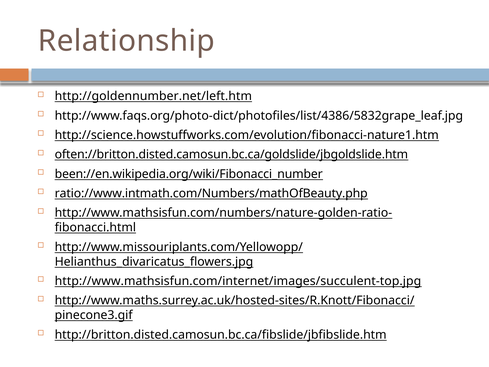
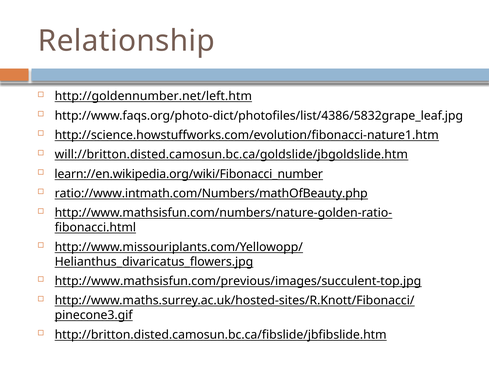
often://britton.disted.camosun.bc.ca/goldslide/jbgoldslide.htm: often://britton.disted.camosun.bc.ca/goldslide/jbgoldslide.htm -> will://britton.disted.camosun.bc.ca/goldslide/jbgoldslide.htm
been://en.wikipedia.org/wiki/Fibonacci_number: been://en.wikipedia.org/wiki/Fibonacci_number -> learn://en.wikipedia.org/wiki/Fibonacci_number
http://www.mathsisfun.com/internet/images/succulent-top.jpg: http://www.mathsisfun.com/internet/images/succulent-top.jpg -> http://www.mathsisfun.com/previous/images/succulent-top.jpg
